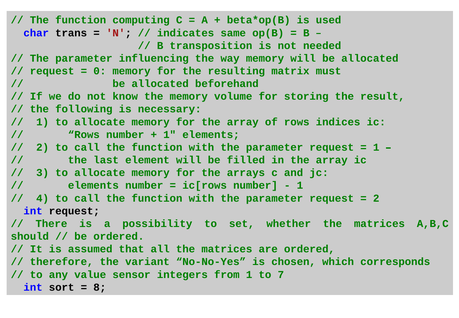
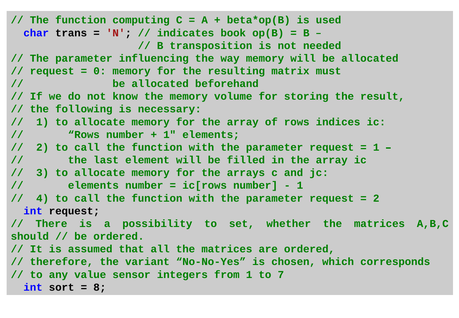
same: same -> book
